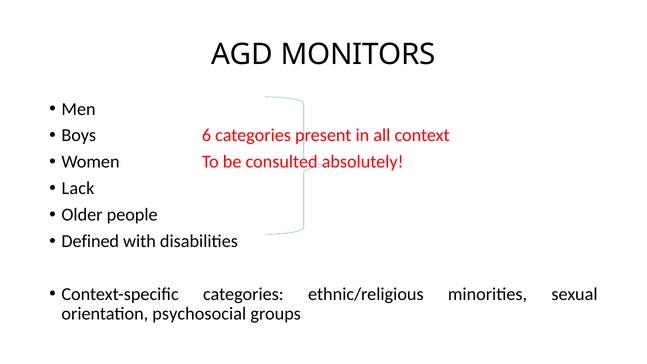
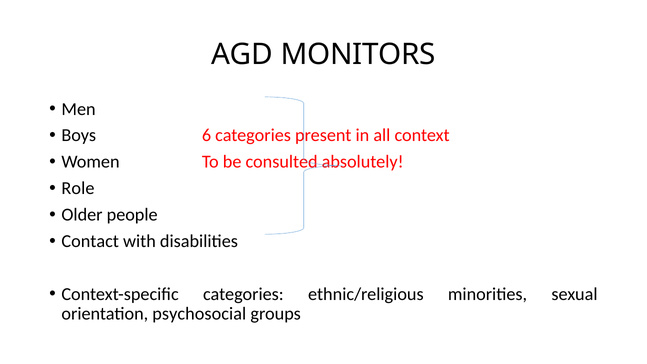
Lack: Lack -> Role
Defined: Defined -> Contact
